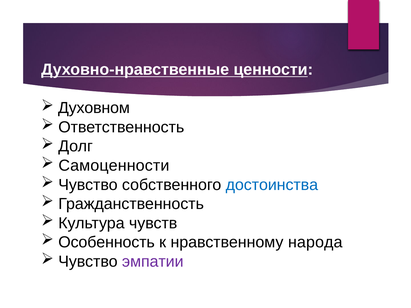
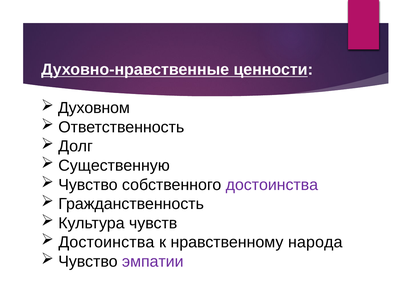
Самоценности: Самоценности -> Существенную
достоинства at (272, 185) colour: blue -> purple
Особенность at (107, 242): Особенность -> Достоинства
